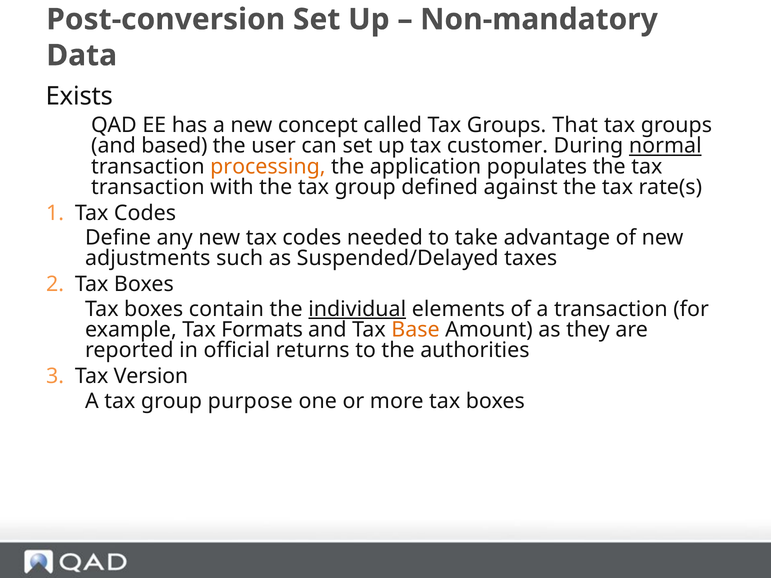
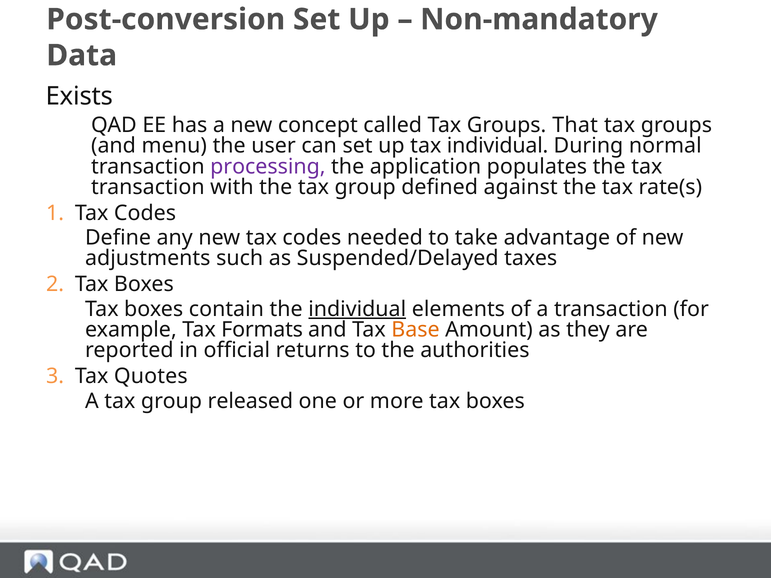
based: based -> menu
tax customer: customer -> individual
normal underline: present -> none
processing colour: orange -> purple
Version: Version -> Quotes
purpose: purpose -> released
